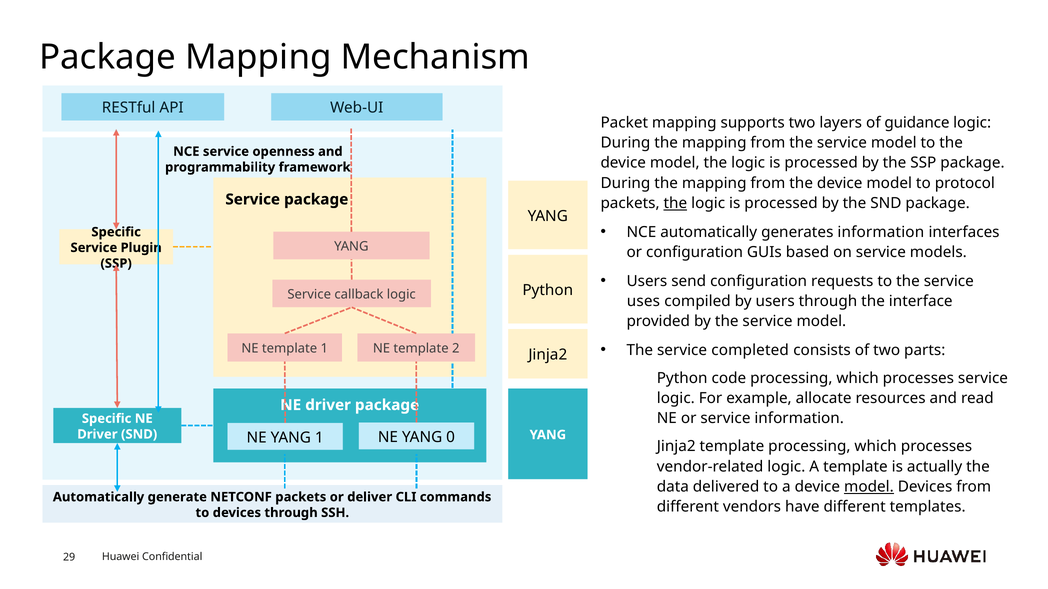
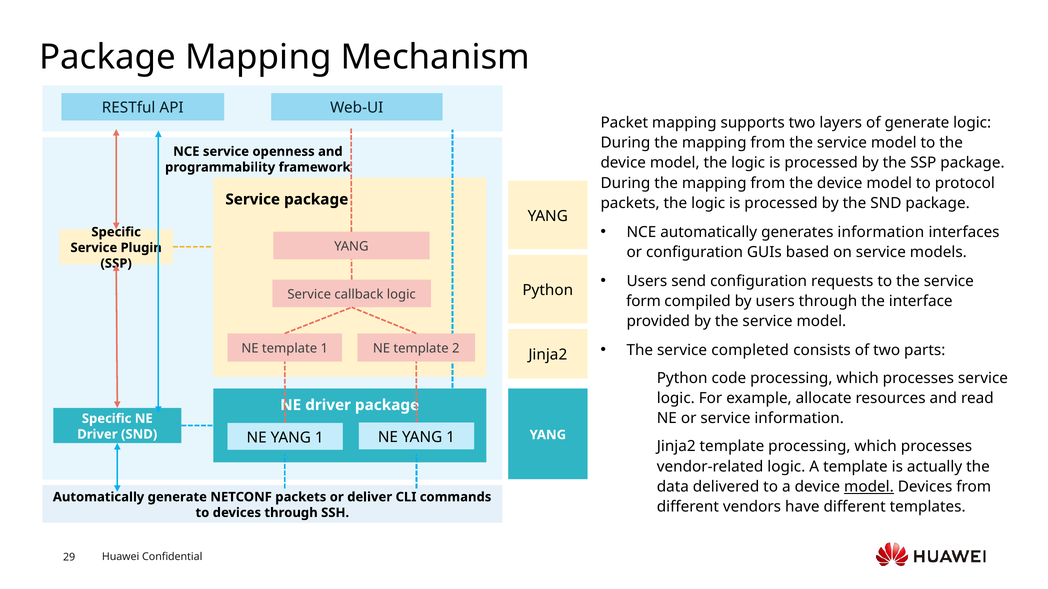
of guidance: guidance -> generate
the at (675, 203) underline: present -> none
uses: uses -> form
0 at (451, 437): 0 -> 1
